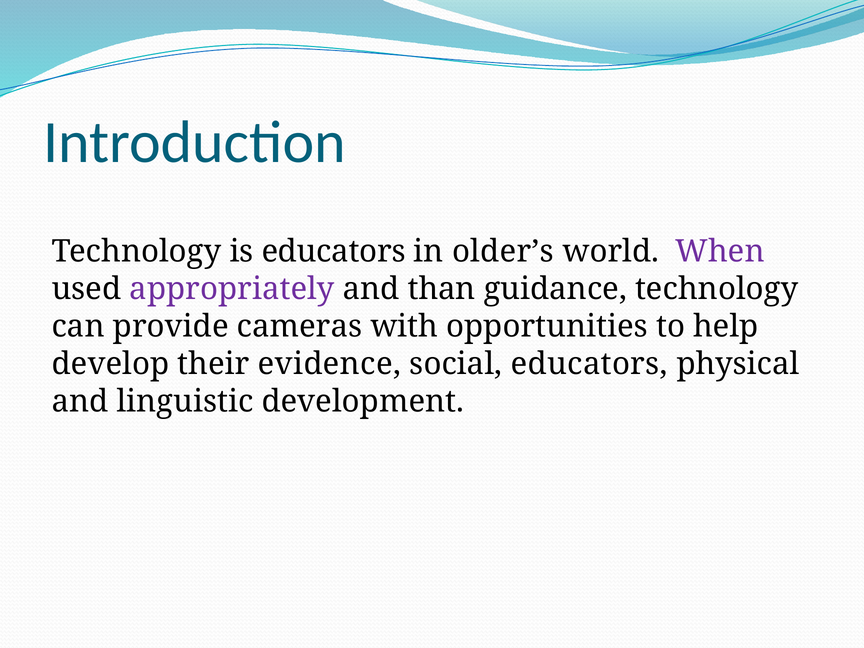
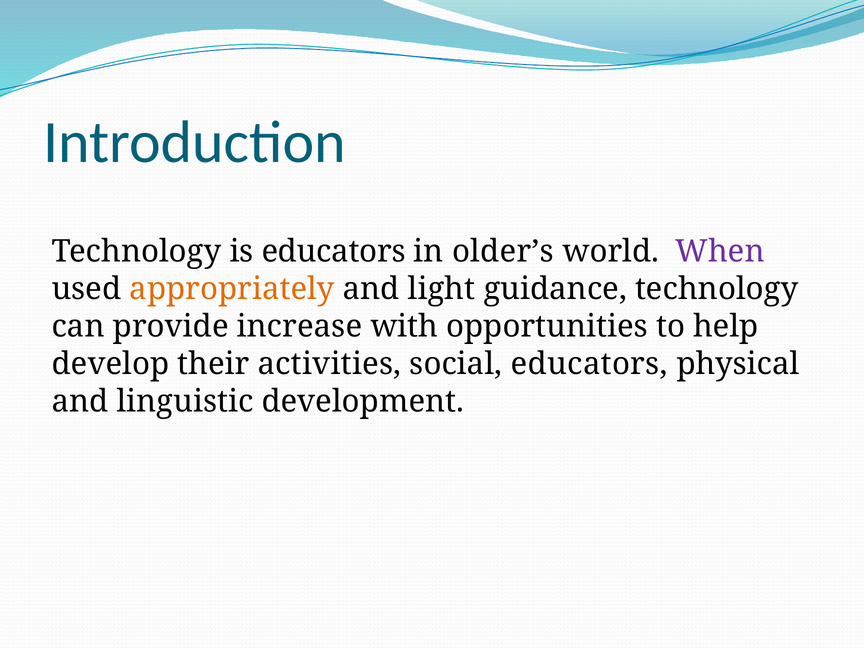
appropriately colour: purple -> orange
than: than -> light
cameras: cameras -> increase
evidence: evidence -> activities
